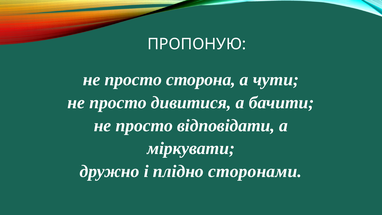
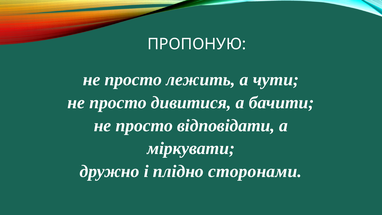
сторона: сторона -> лежить
